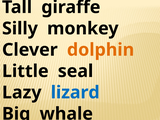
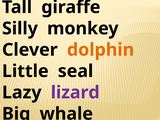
lizard colour: blue -> purple
